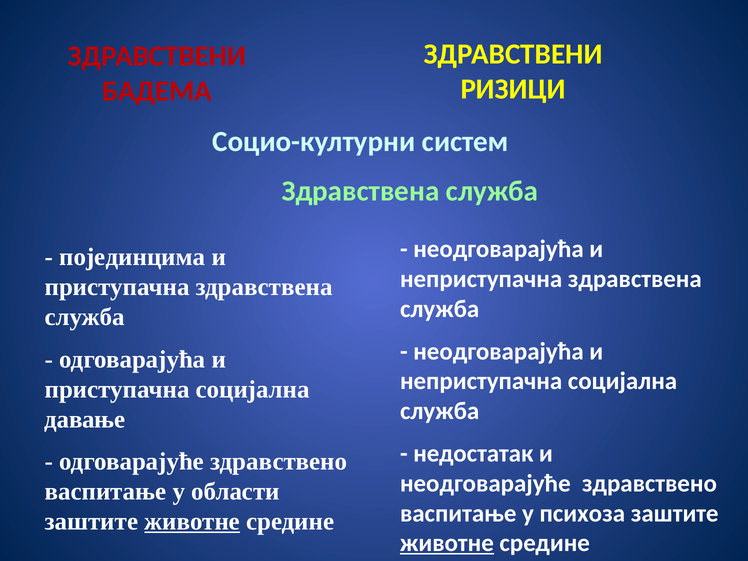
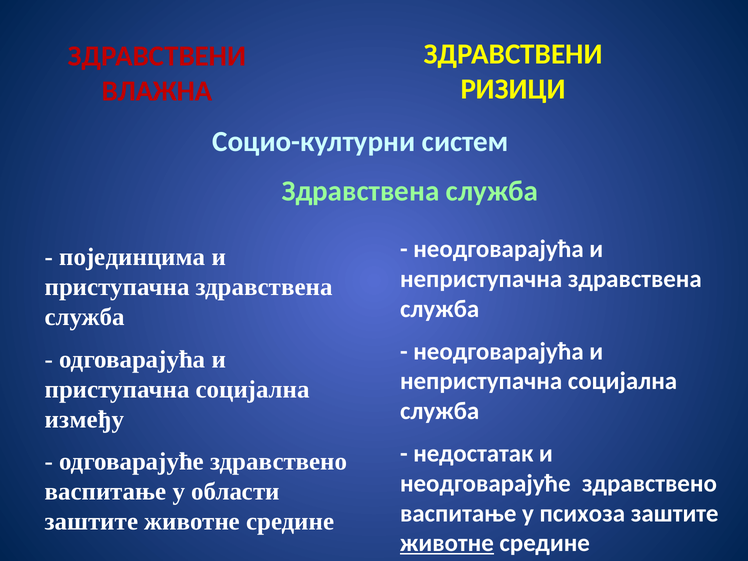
БАДЕМА: БАДЕМА -> ВЛАЖНА
давање: давање -> између
животне at (192, 521) underline: present -> none
